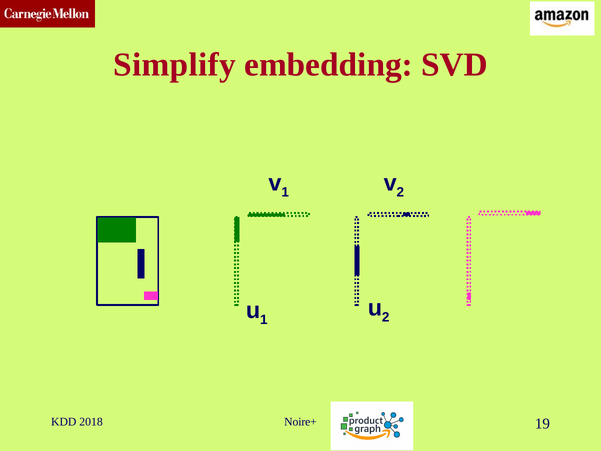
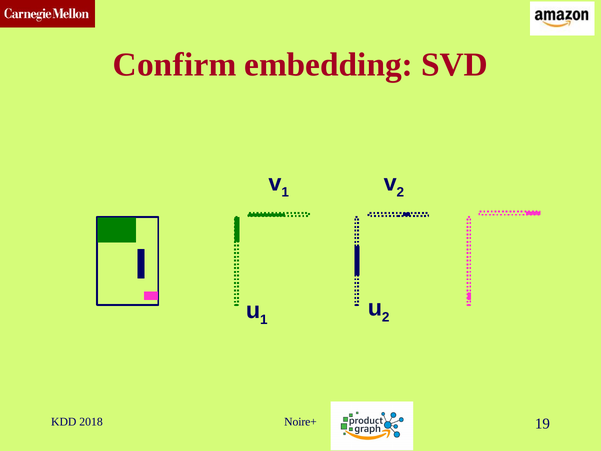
Simplify: Simplify -> Confirm
